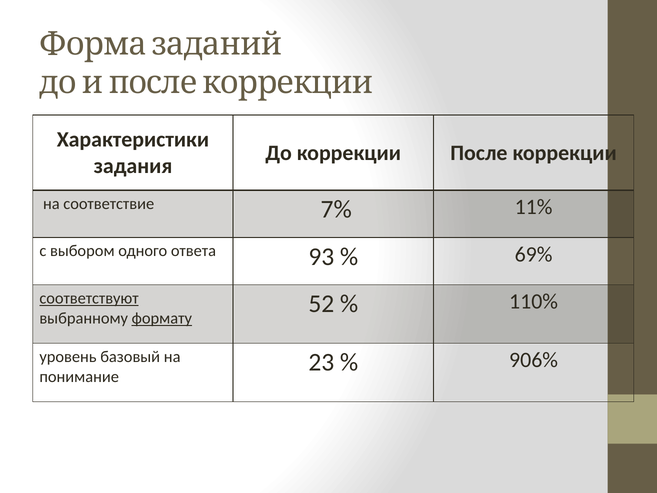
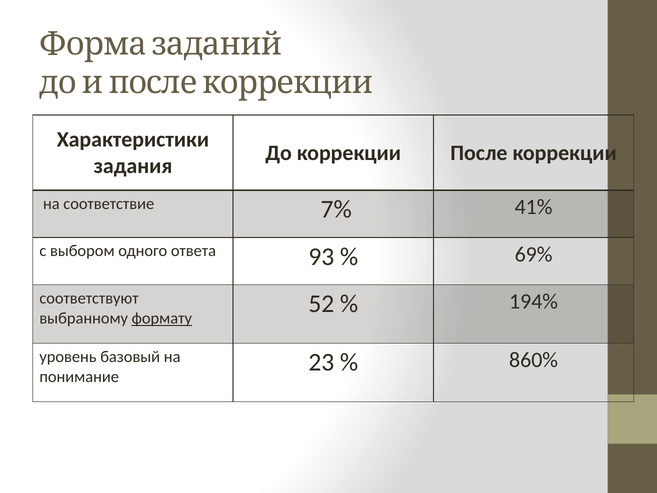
11%: 11% -> 41%
соответствуют underline: present -> none
110%: 110% -> 194%
906%: 906% -> 860%
